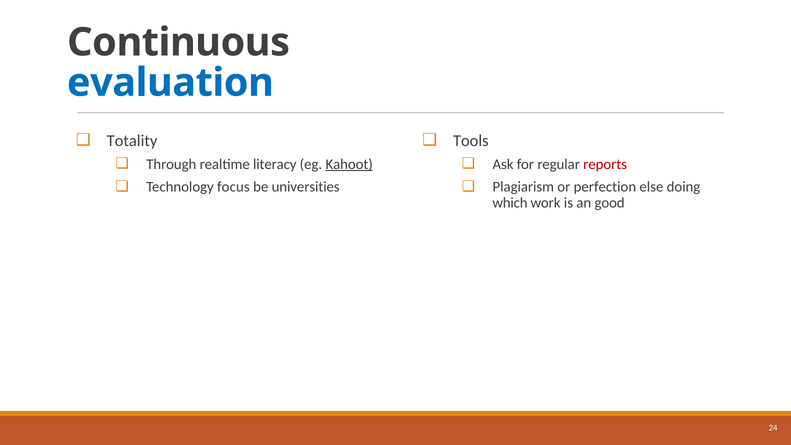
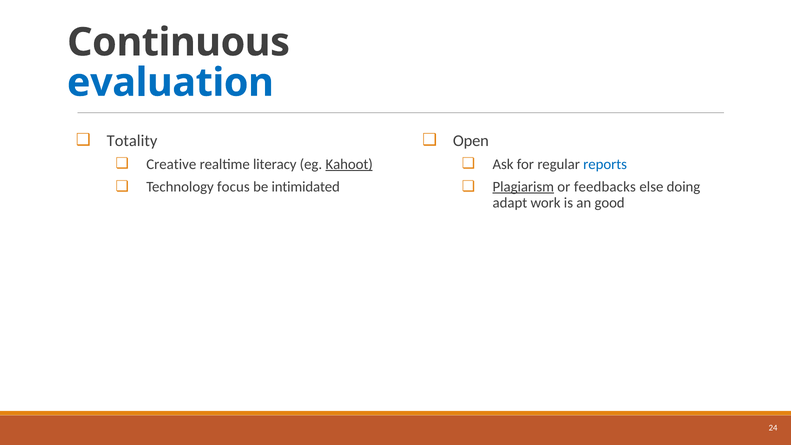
Tools: Tools -> Open
Through: Through -> Creative
reports colour: red -> blue
universities: universities -> intimidated
Plagiarism underline: none -> present
perfection: perfection -> feedbacks
which: which -> adapt
